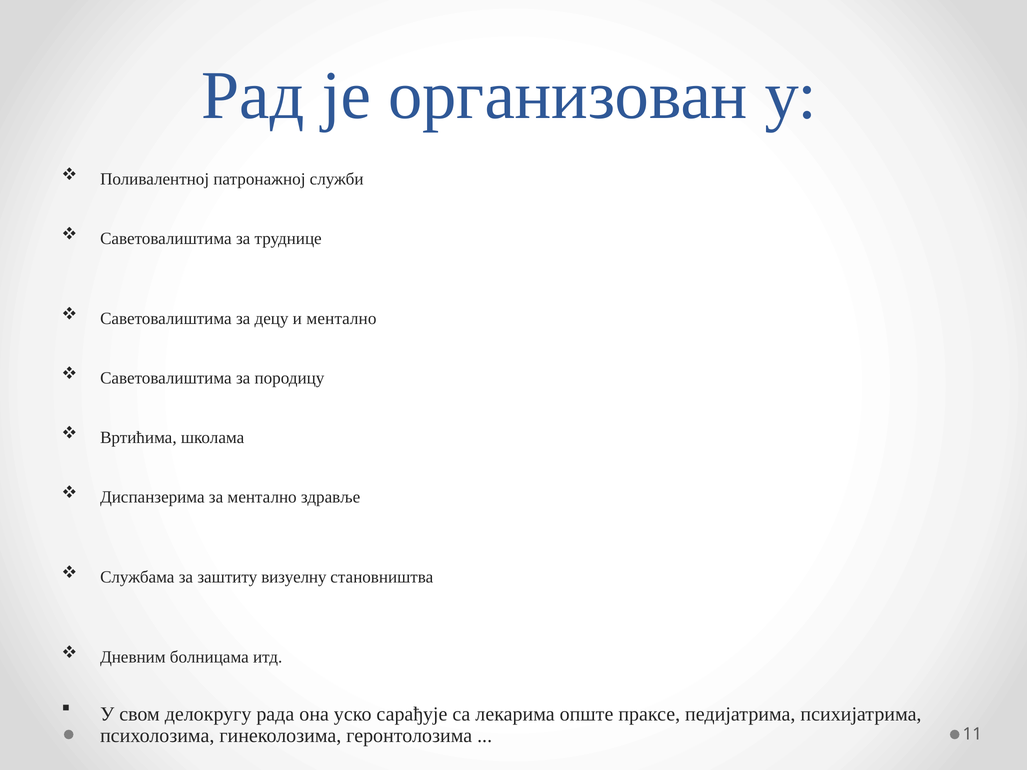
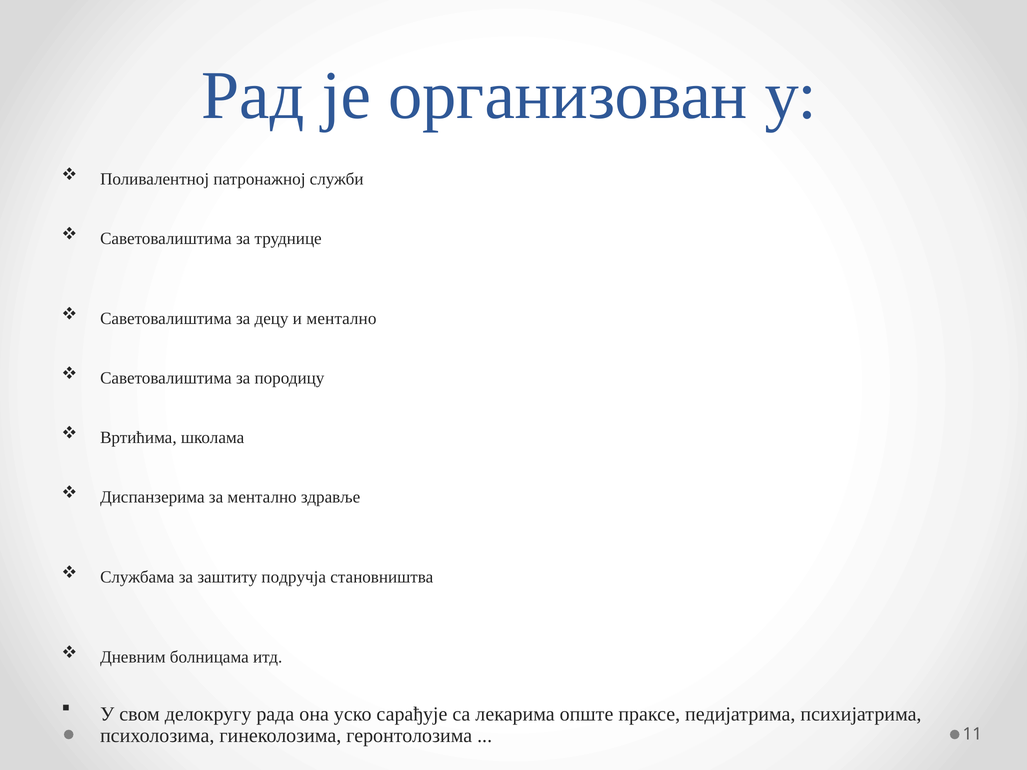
визуелну: визуелну -> подручја
